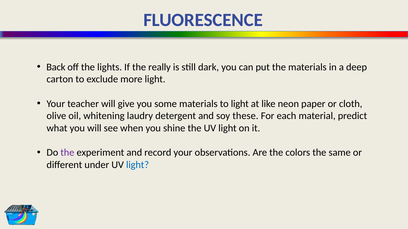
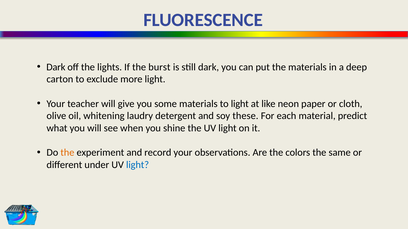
Back at (56, 67): Back -> Dark
really: really -> burst
the at (67, 153) colour: purple -> orange
